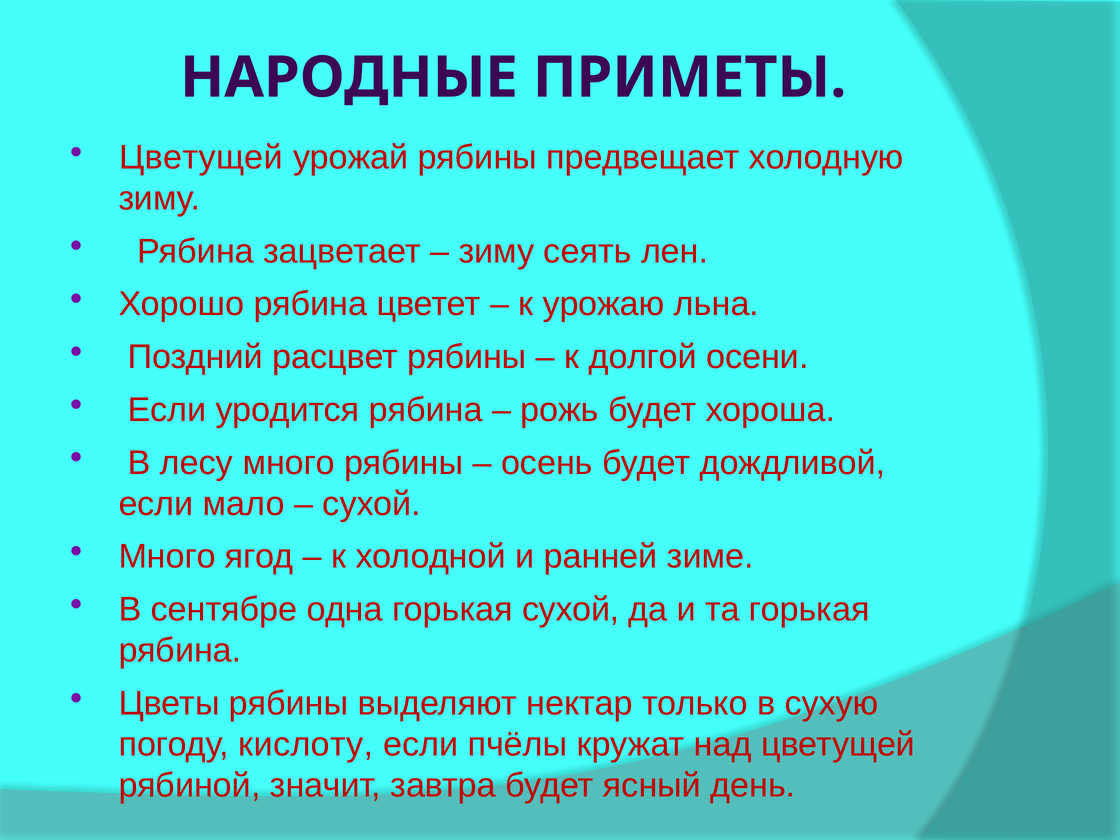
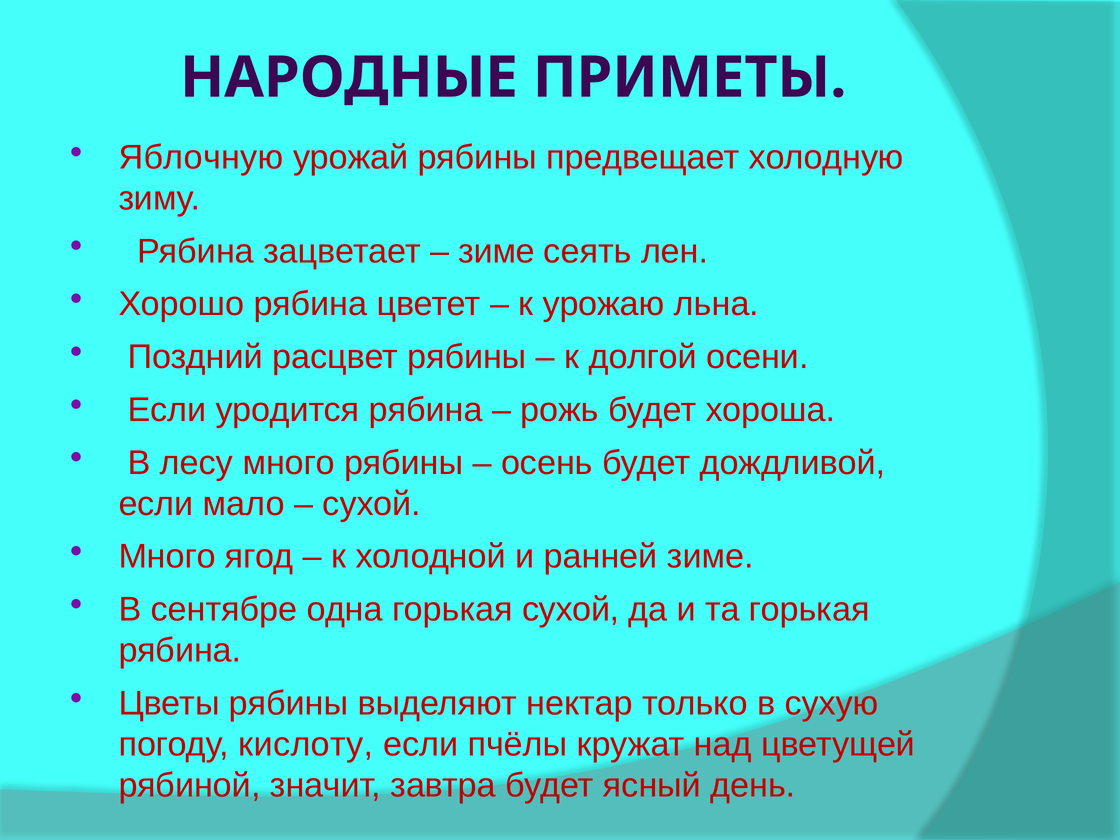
Цветущей at (201, 157): Цветущей -> Яблочную
зиму at (496, 251): зиму -> зиме
